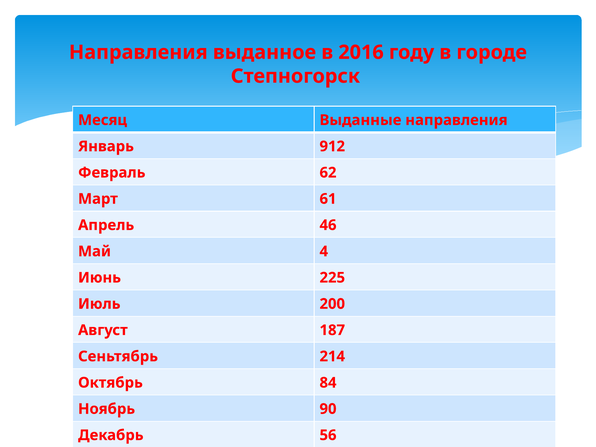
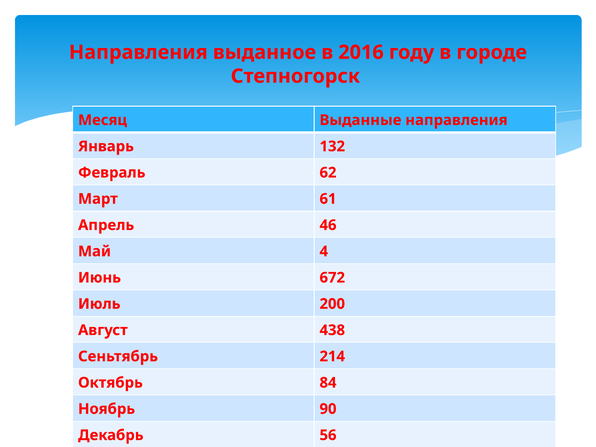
912: 912 -> 132
225: 225 -> 672
187: 187 -> 438
